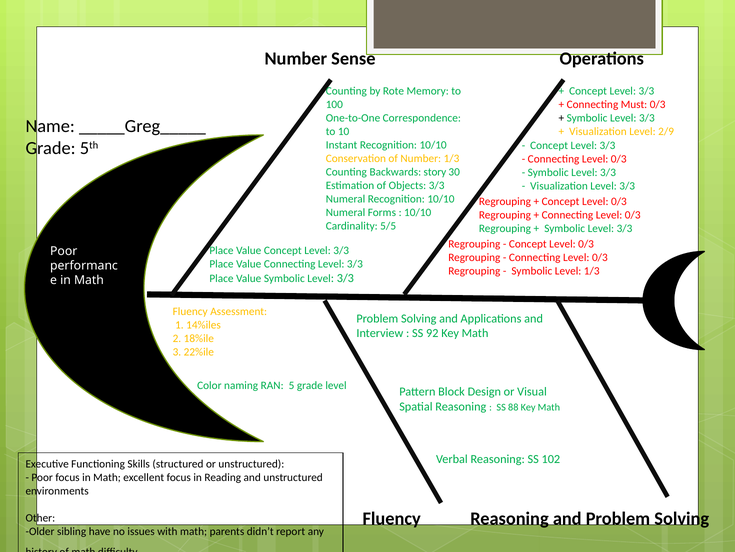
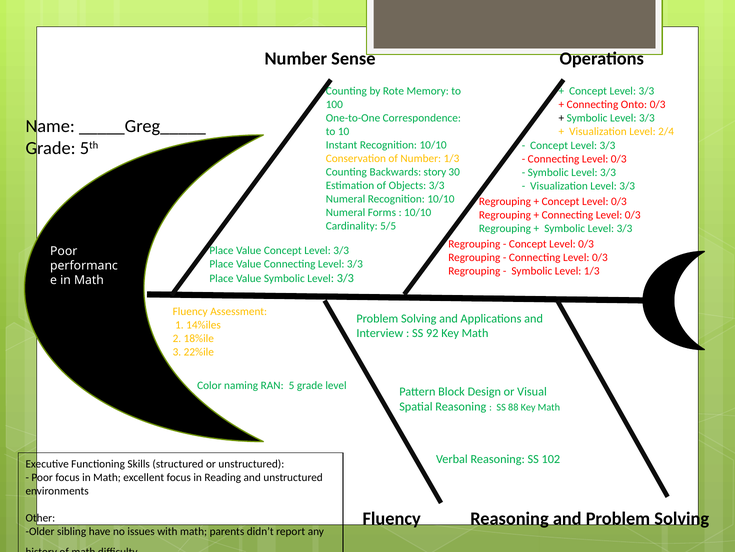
Must: Must -> Onto
2/9: 2/9 -> 2/4
